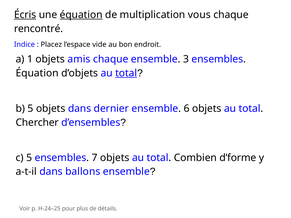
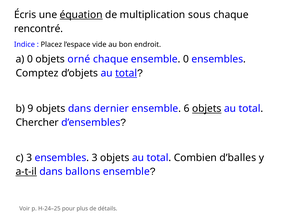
Écris underline: present -> none
vous: vous -> sous
a 1: 1 -> 0
amis: amis -> orné
ensemble 3: 3 -> 0
Équation at (37, 73): Équation -> Comptez
b 5: 5 -> 9
objets at (207, 109) underline: none -> present
c 5: 5 -> 3
ensembles 7: 7 -> 3
d’forme: d’forme -> d’balles
a-t-il underline: none -> present
